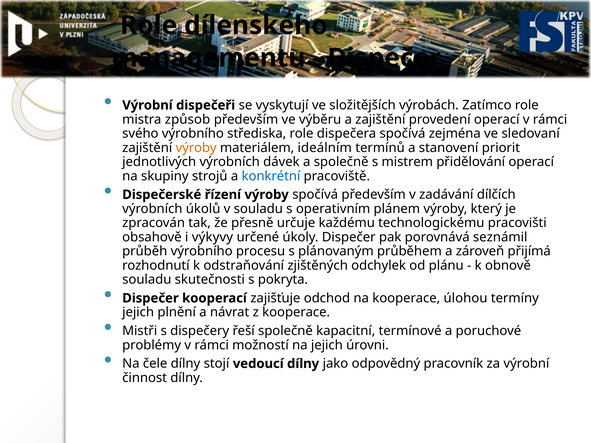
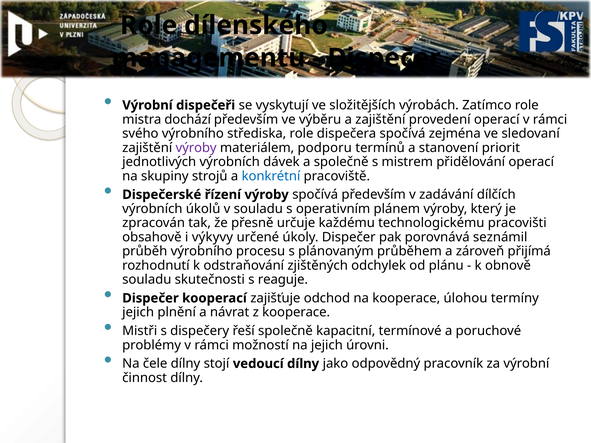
způsob: způsob -> dochází
výroby at (196, 148) colour: orange -> purple
ideálním: ideálním -> podporu
pokryta: pokryta -> reaguje
